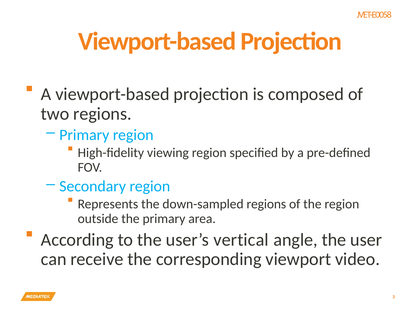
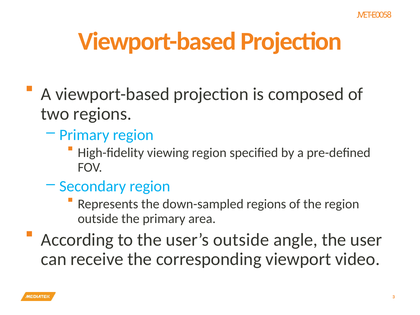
user’s vertical: vertical -> outside
